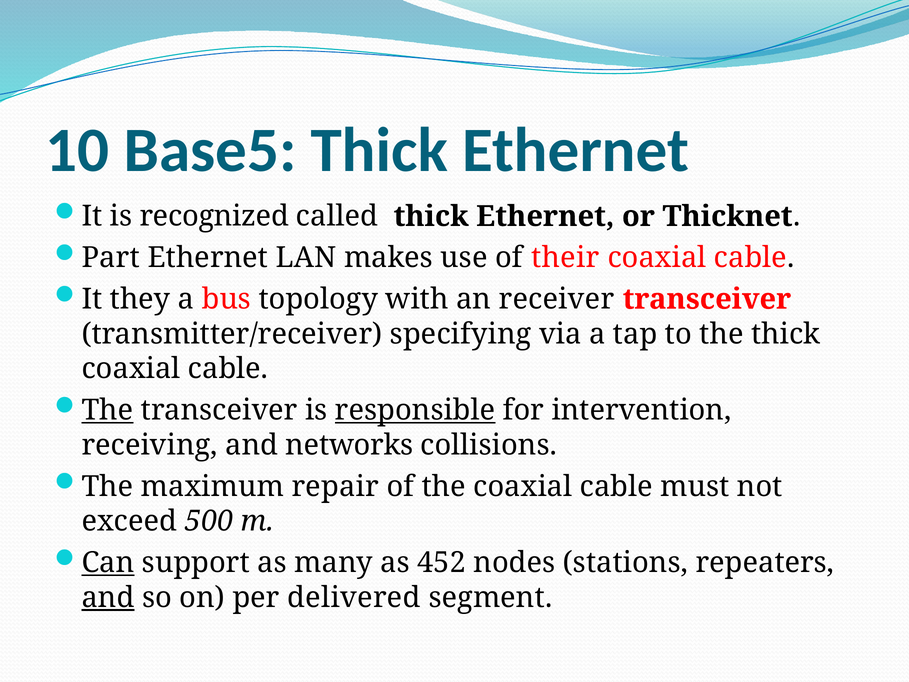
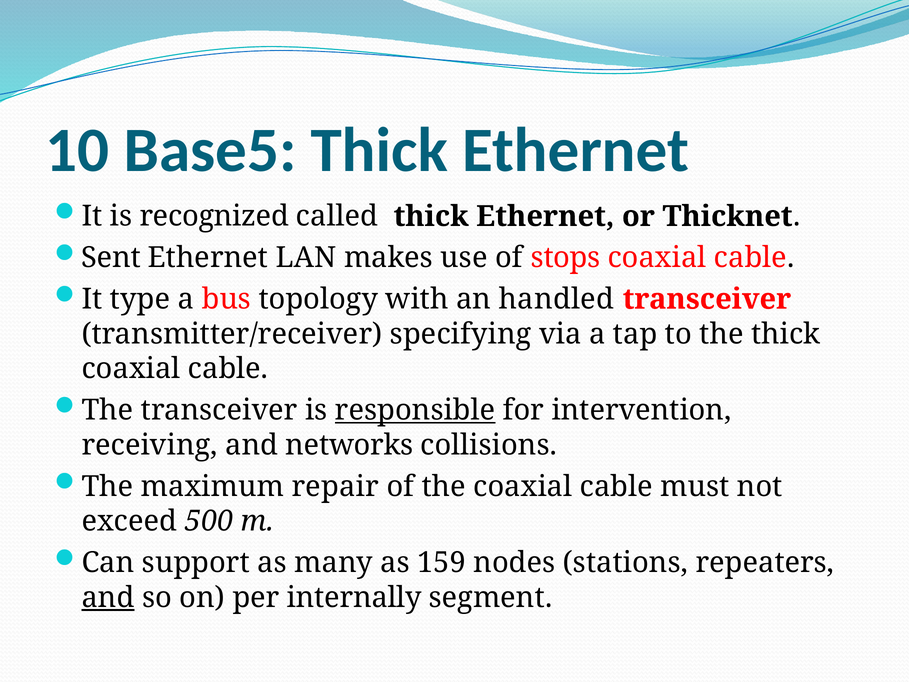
Part: Part -> Sent
their: their -> stops
they: they -> type
receiver: receiver -> handled
The at (108, 410) underline: present -> none
Can underline: present -> none
452: 452 -> 159
delivered: delivered -> internally
